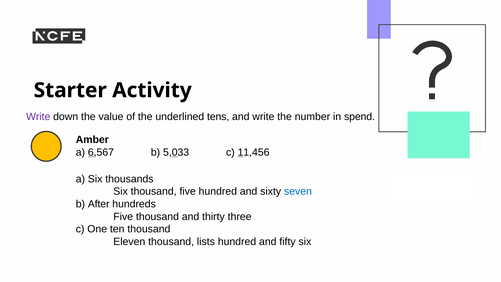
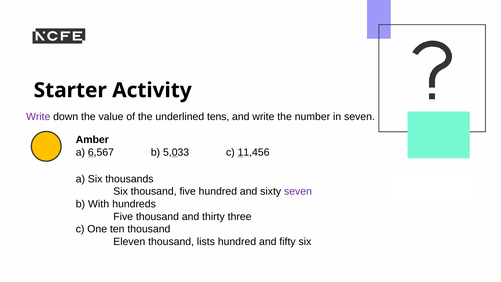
in spend: spend -> seven
seven at (298, 191) colour: blue -> purple
After: After -> With
